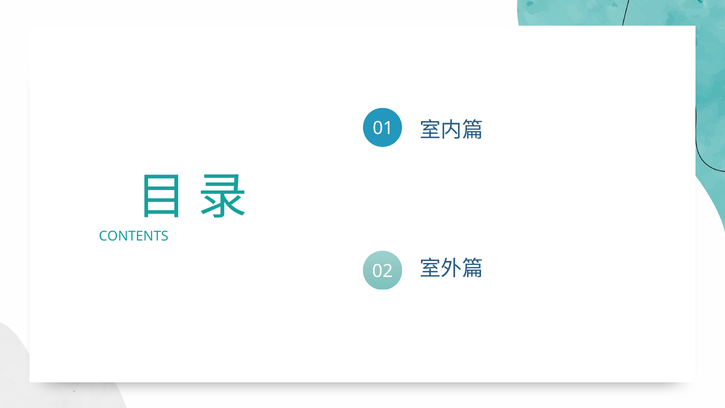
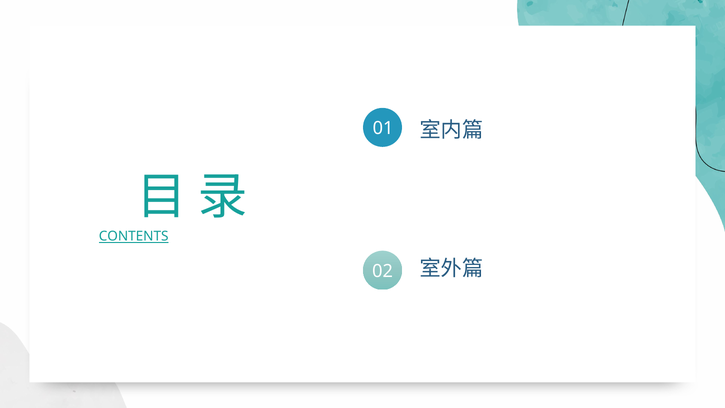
CONTENTS underline: none -> present
